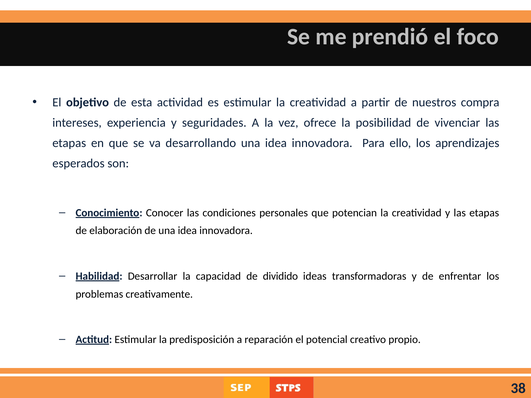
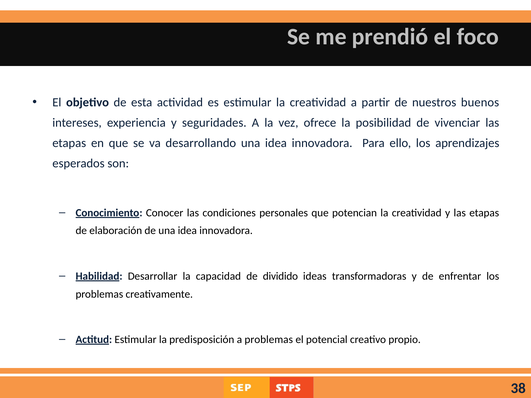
compra: compra -> buenos
a reparación: reparación -> problemas
